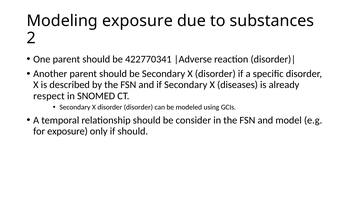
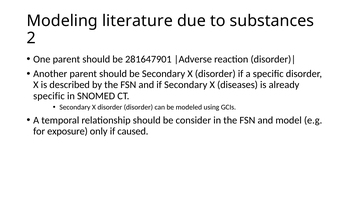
Modeling exposure: exposure -> literature
422770341: 422770341 -> 281647901
respect at (49, 96): respect -> specific
if should: should -> caused
